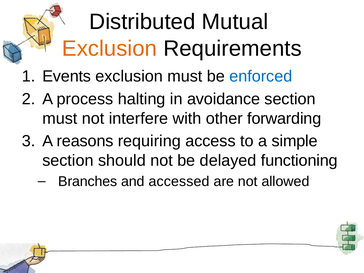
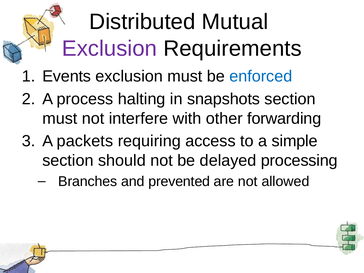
Exclusion at (110, 49) colour: orange -> purple
avoidance: avoidance -> snapshots
reasons: reasons -> packets
functioning: functioning -> processing
accessed: accessed -> prevented
